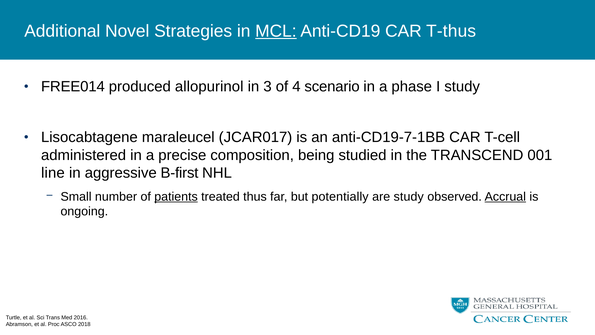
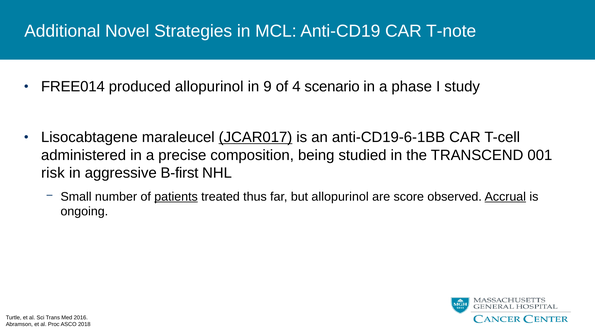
MCL underline: present -> none
T-thus: T-thus -> T-note
3: 3 -> 9
JCAR017 underline: none -> present
anti-CD19-7-1BB: anti-CD19-7-1BB -> anti-CD19-6-1BB
line: line -> risk
but potentially: potentially -> allopurinol
are study: study -> score
